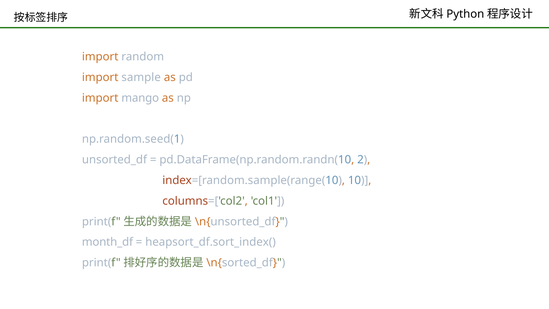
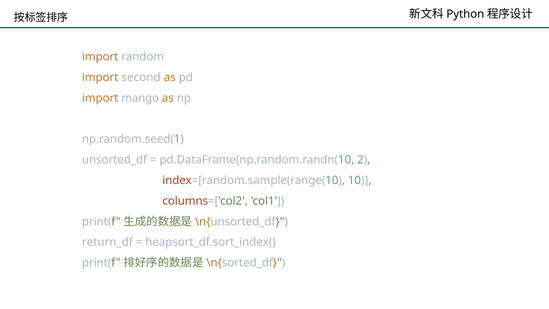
sample: sample -> second
month_df: month_df -> return_df
